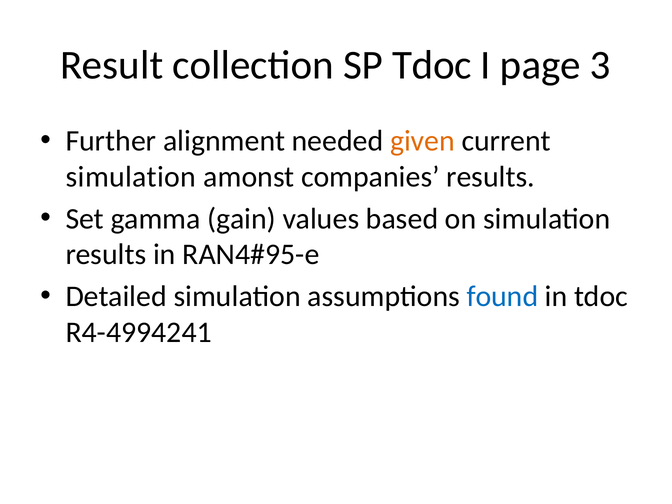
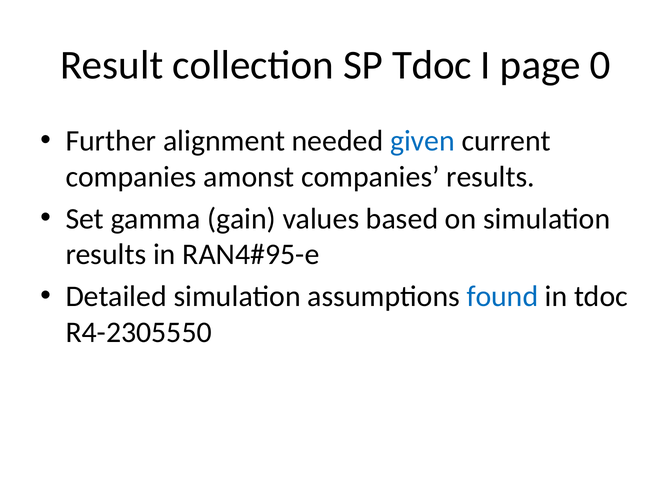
3: 3 -> 0
given colour: orange -> blue
simulation at (131, 177): simulation -> companies
R4-4994241: R4-4994241 -> R4-2305550
